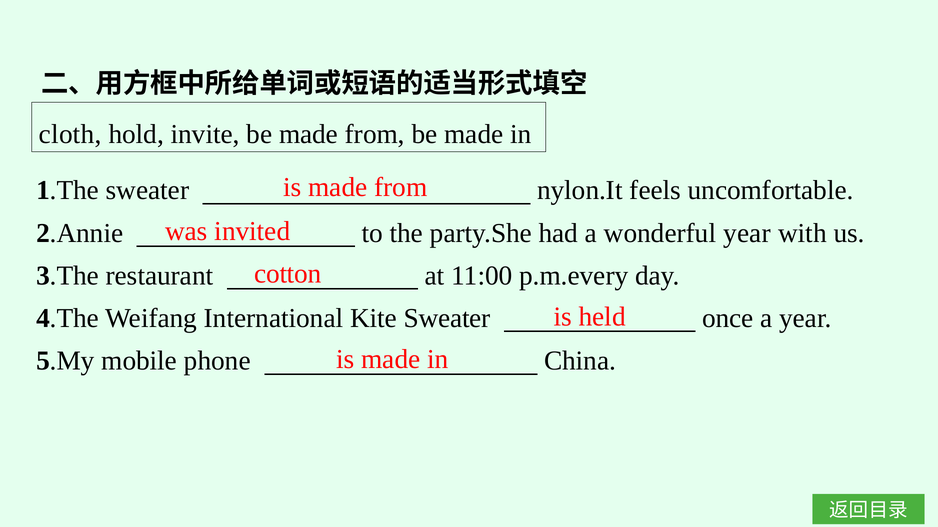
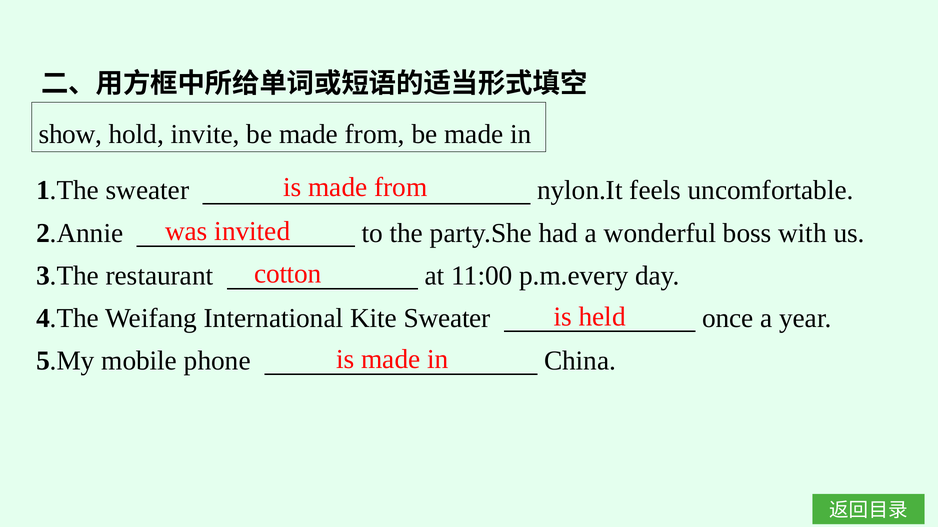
cloth: cloth -> show
wonderful year: year -> boss
